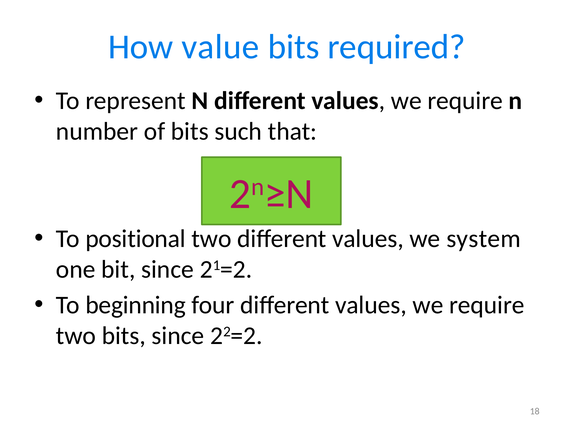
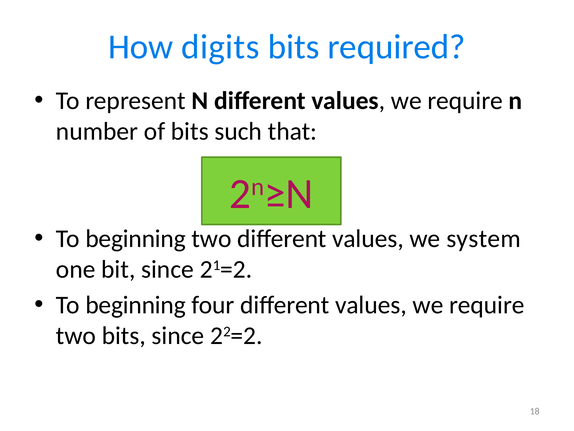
value: value -> digits
positional at (136, 238): positional -> beginning
